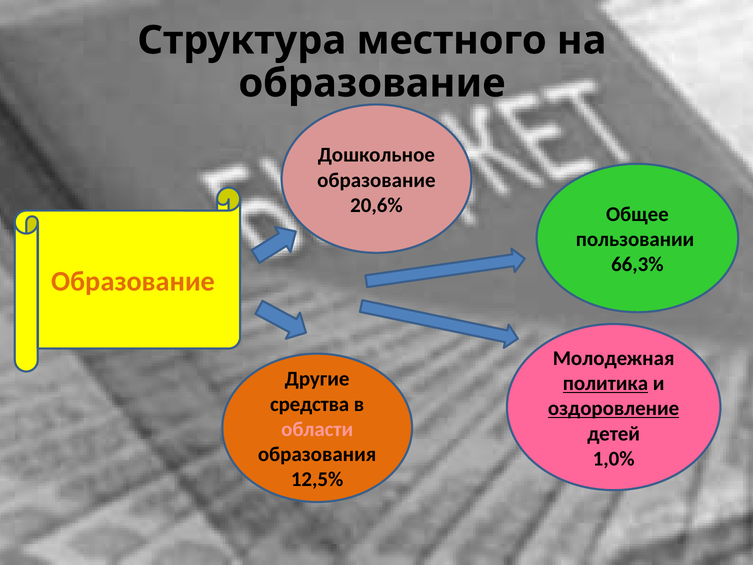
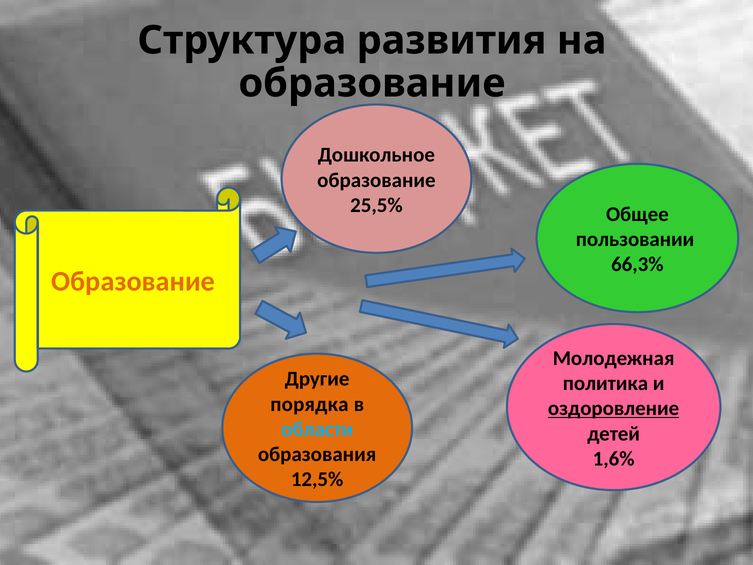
местного: местного -> развития
20,6%: 20,6% -> 25,5%
политика underline: present -> none
средства: средства -> порядка
области colour: pink -> light blue
1,0%: 1,0% -> 1,6%
